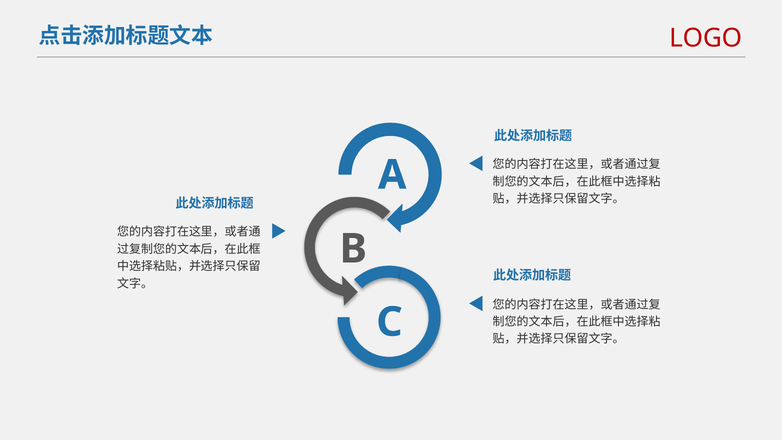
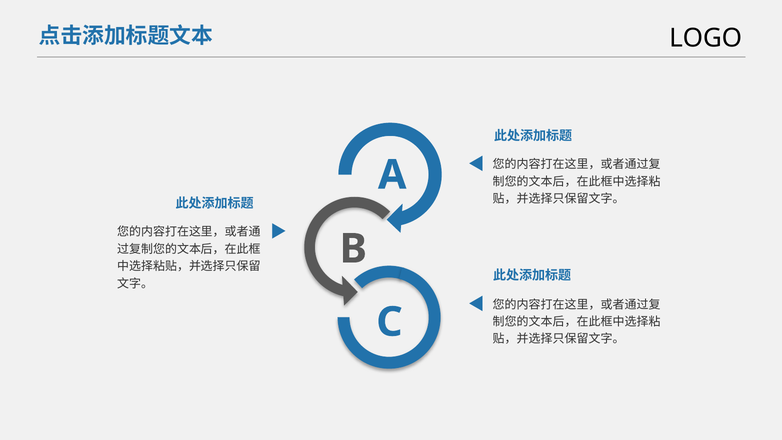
LOGO colour: red -> black
